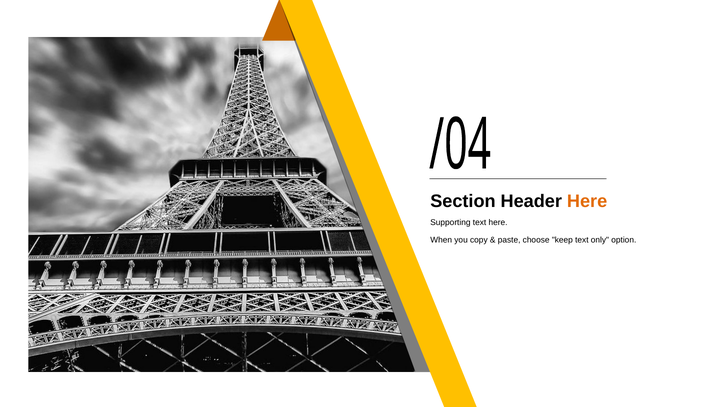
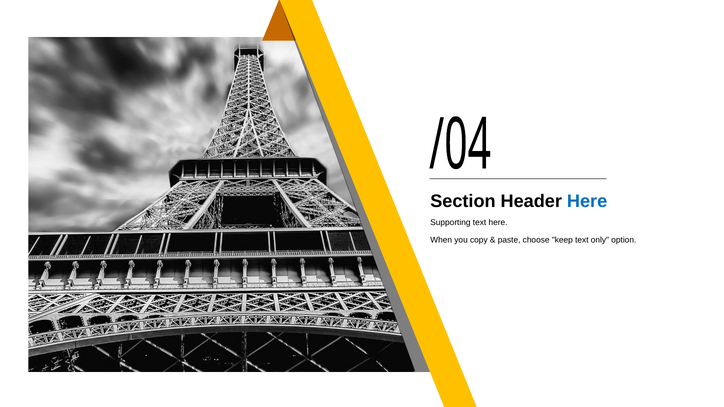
Here at (587, 202) colour: orange -> blue
